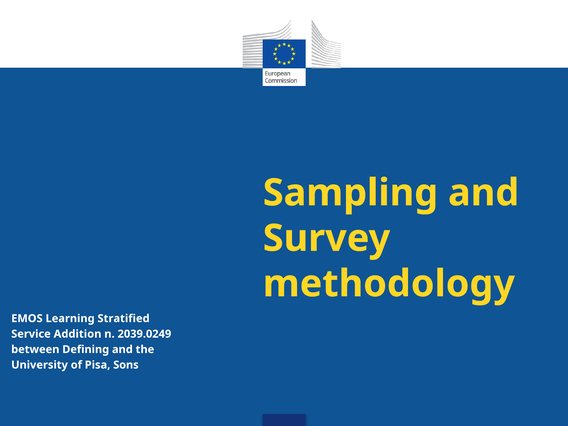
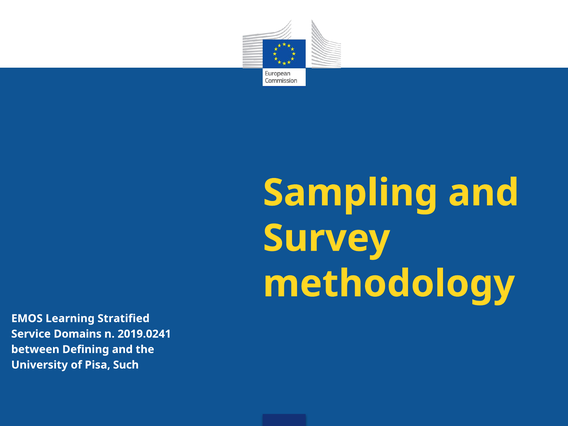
Addition: Addition -> Domains
2039.0249: 2039.0249 -> 2019.0241
Sons: Sons -> Such
